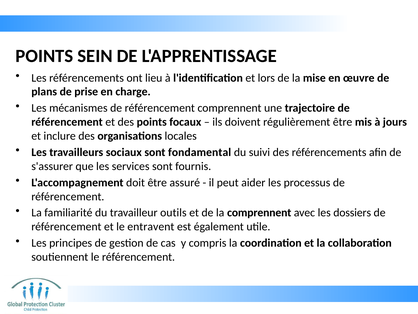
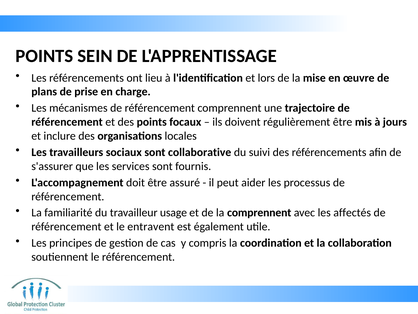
fondamental: fondamental -> collaborative
outils: outils -> usage
dossiers: dossiers -> affectés
